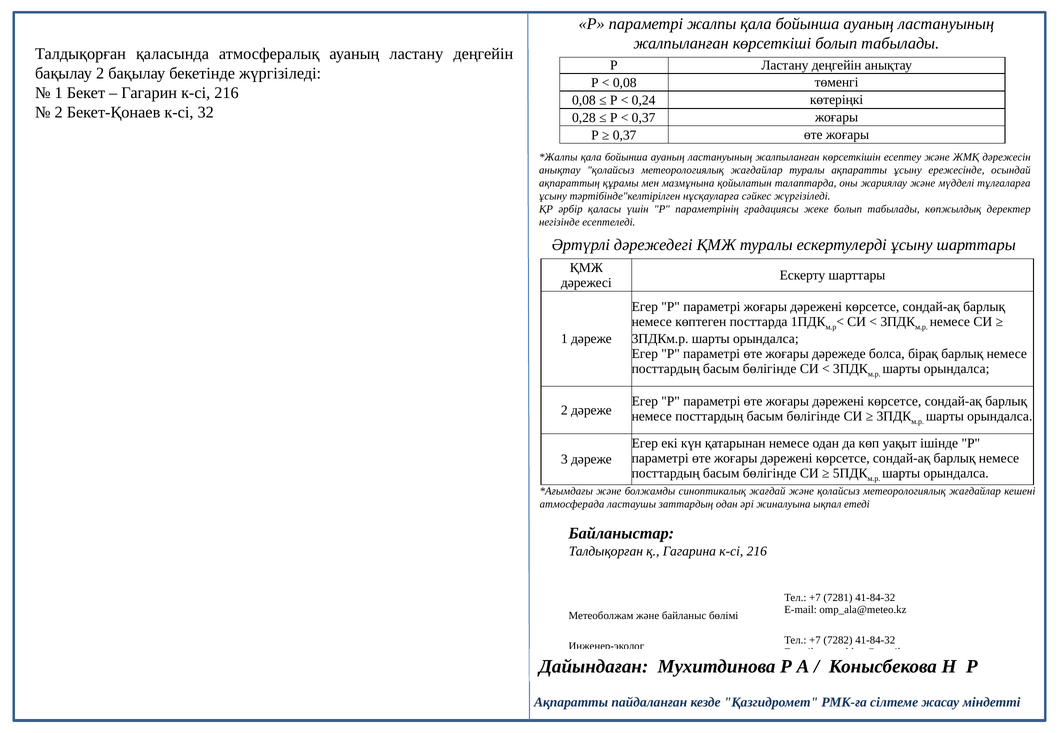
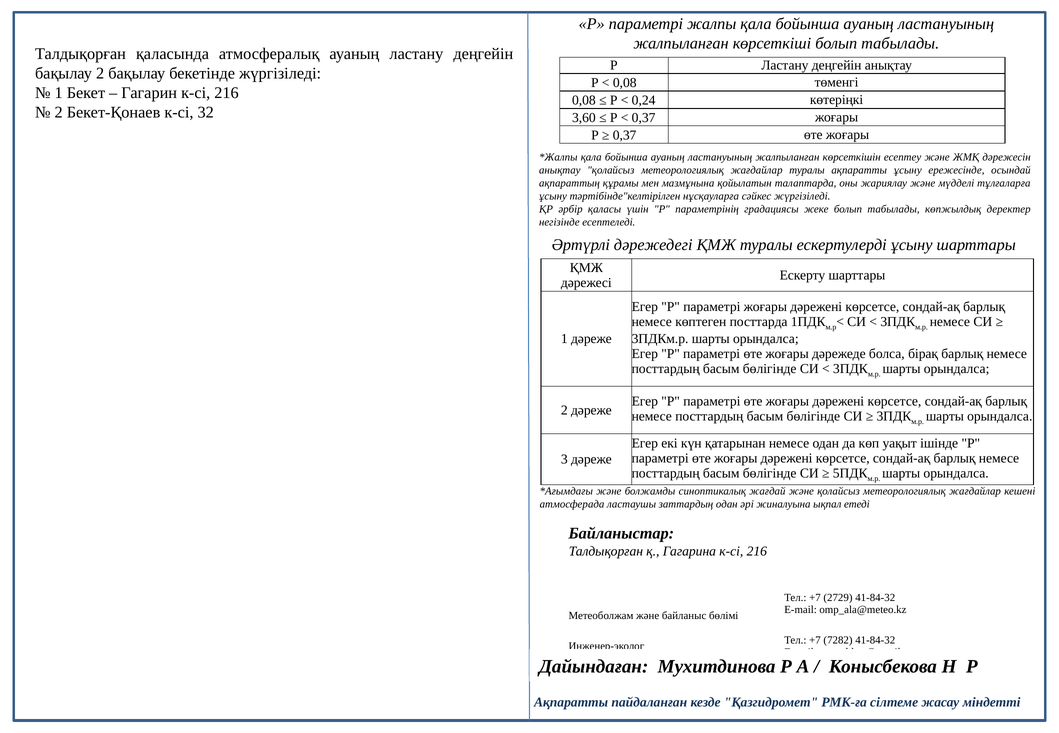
0,28: 0,28 -> 3,60
7281: 7281 -> 2729
